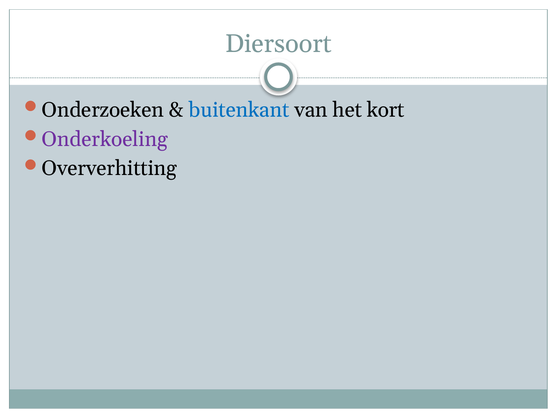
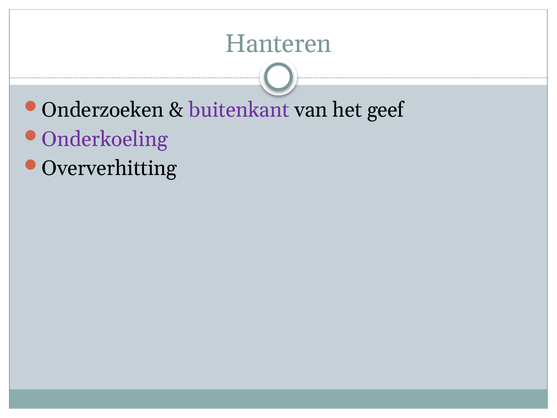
Diersoort: Diersoort -> Hanteren
buitenkant colour: blue -> purple
kort: kort -> geef
